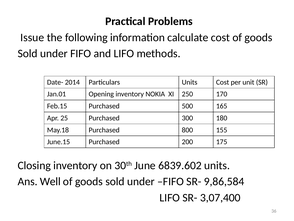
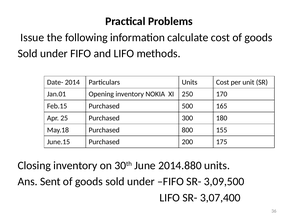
6839.602: 6839.602 -> 2014.880
Well: Well -> Sent
9,86,584: 9,86,584 -> 3,09,500
